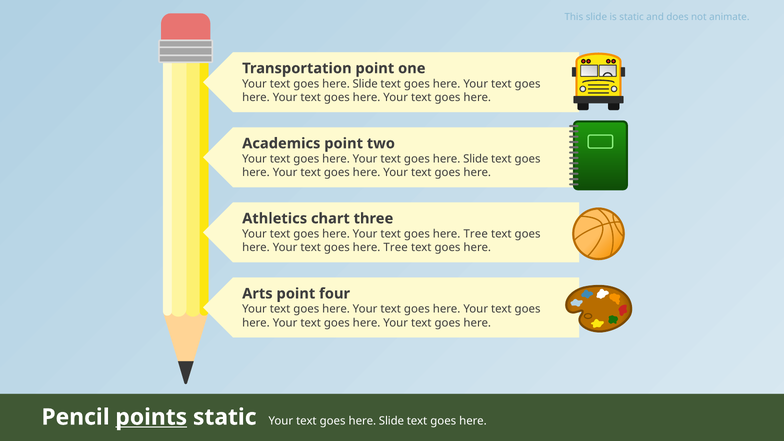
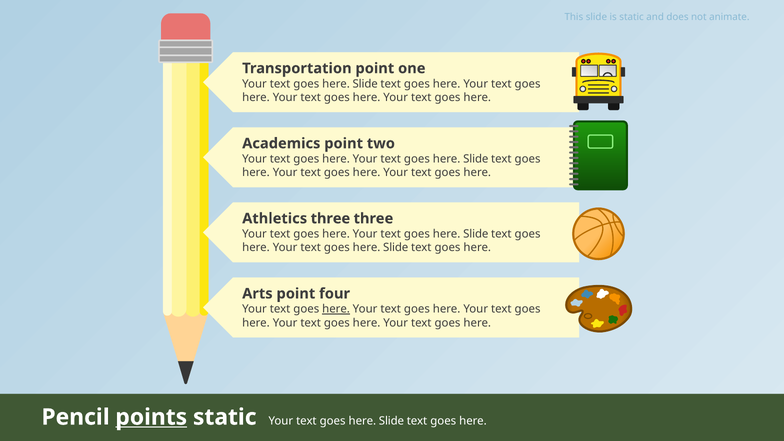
Athletics chart: chart -> three
Tree at (476, 234): Tree -> Slide
Tree at (396, 248): Tree -> Slide
here at (336, 309) underline: none -> present
